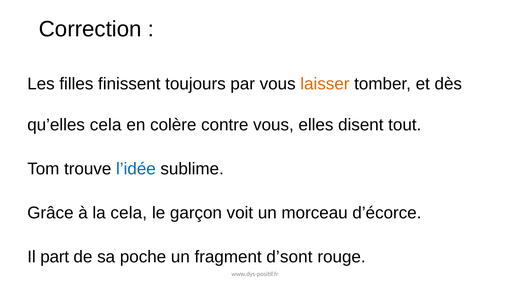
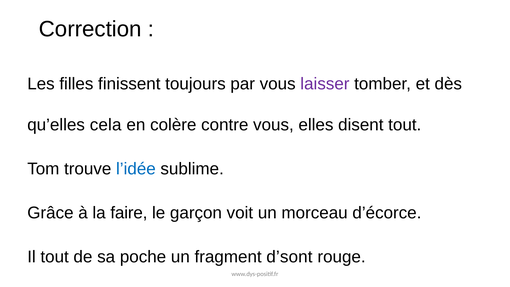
laisser colour: orange -> purple
la cela: cela -> faire
Il part: part -> tout
